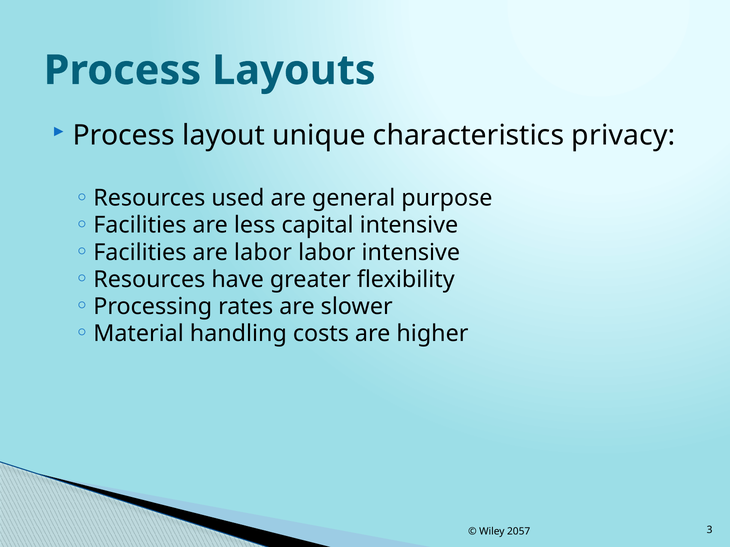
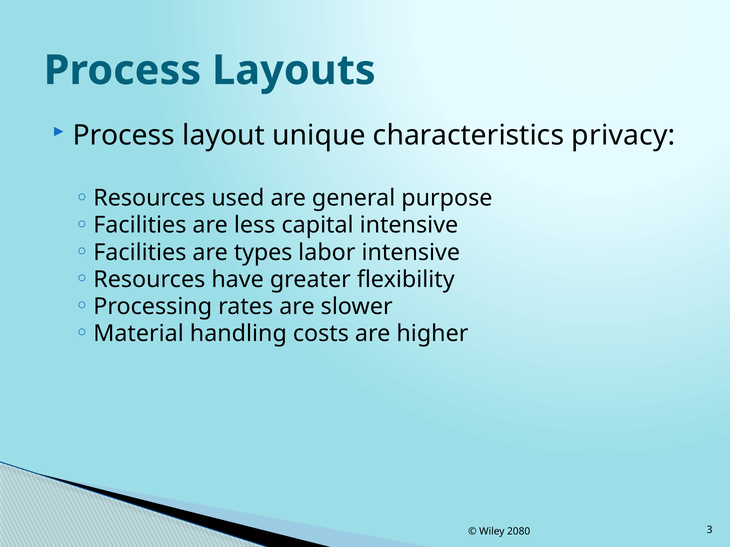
are labor: labor -> types
2057: 2057 -> 2080
